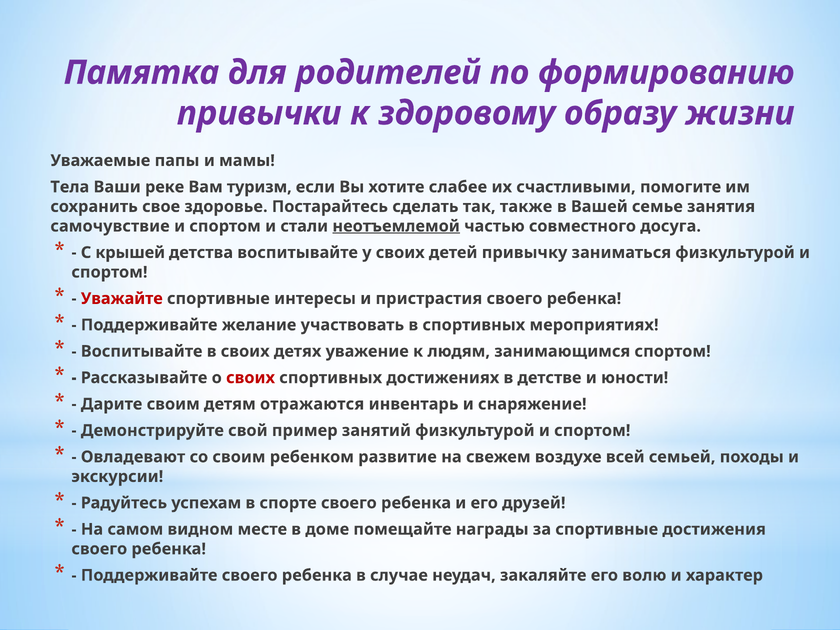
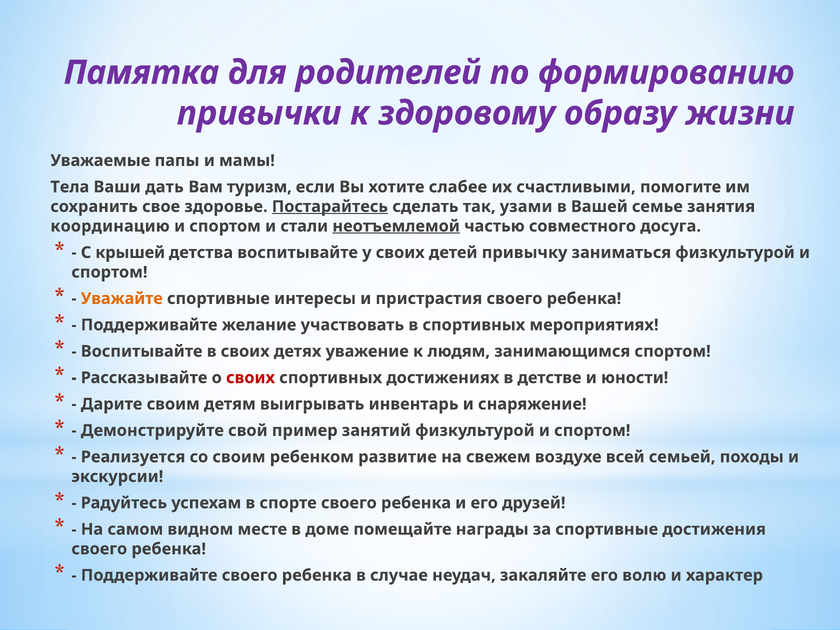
реке: реке -> дать
Постарайтесь underline: none -> present
также: также -> узами
самочувствие: самочувствие -> координацию
Уважайте colour: red -> orange
отражаются: отражаются -> выигрывать
Овладевают: Овладевают -> Реализуется
